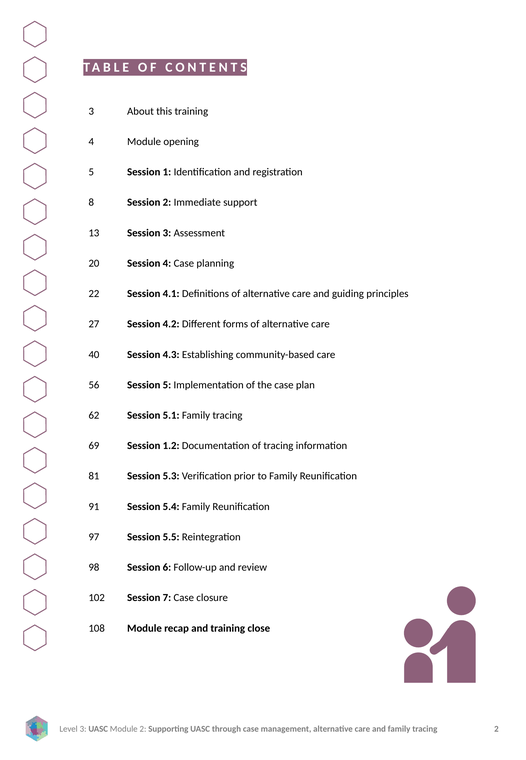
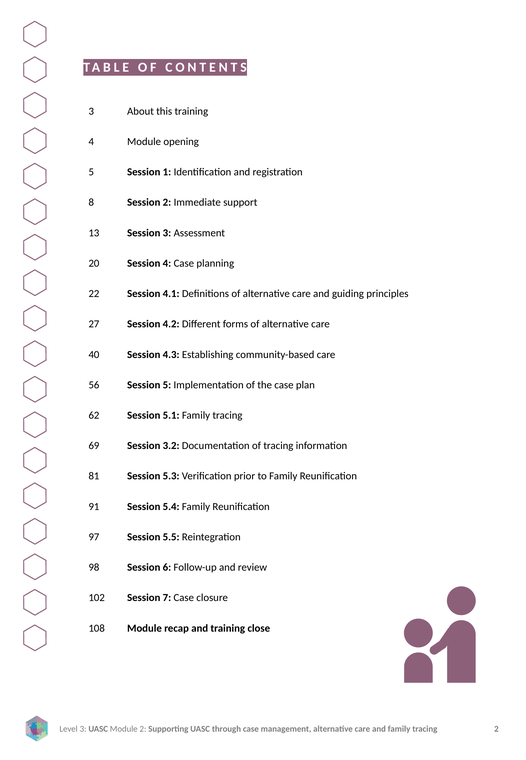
1.2: 1.2 -> 3.2
